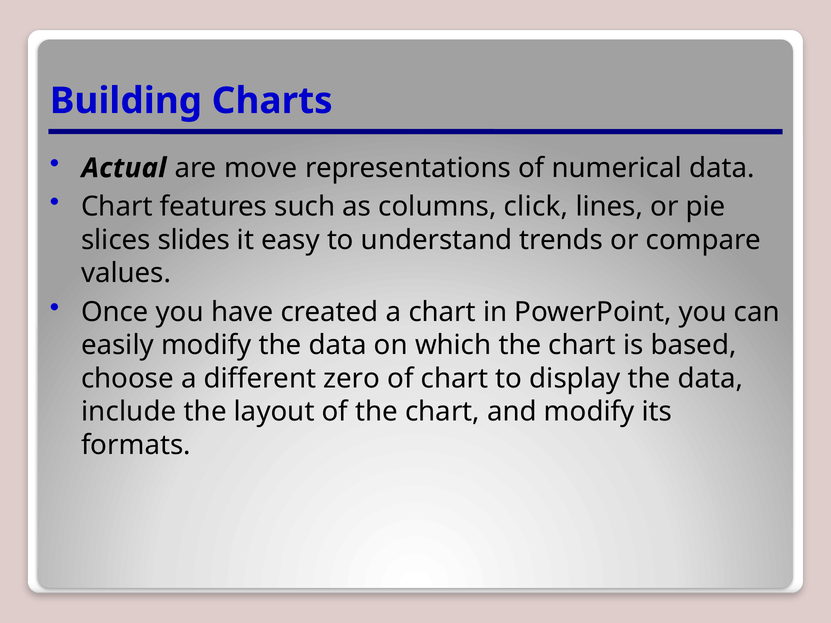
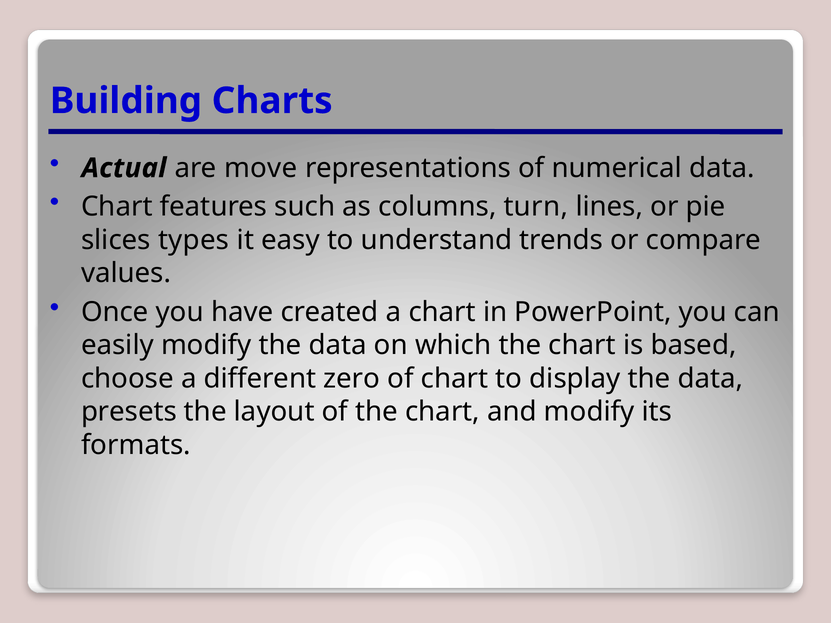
click: click -> turn
slides: slides -> types
include: include -> presets
